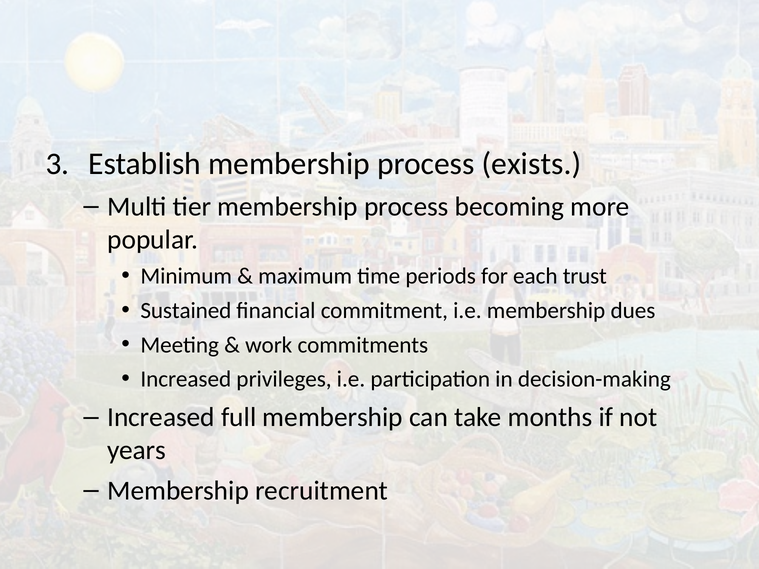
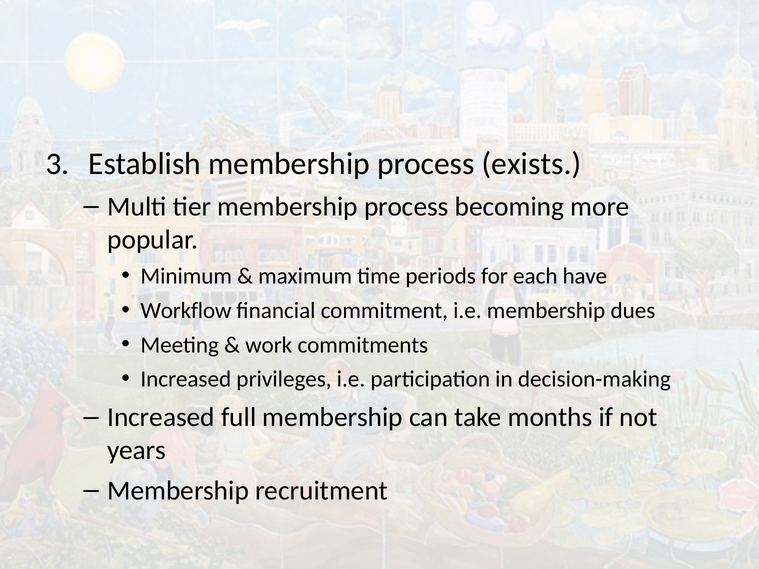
trust: trust -> have
Sustained: Sustained -> Workflow
